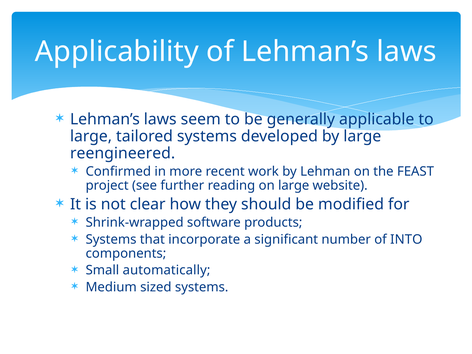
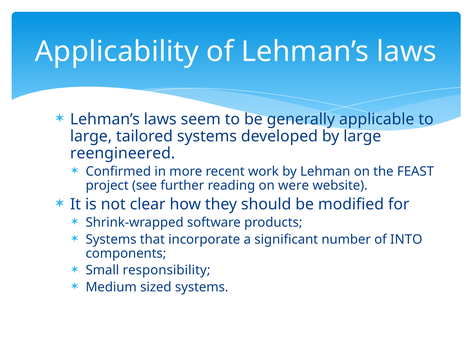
on large: large -> were
automatically: automatically -> responsibility
